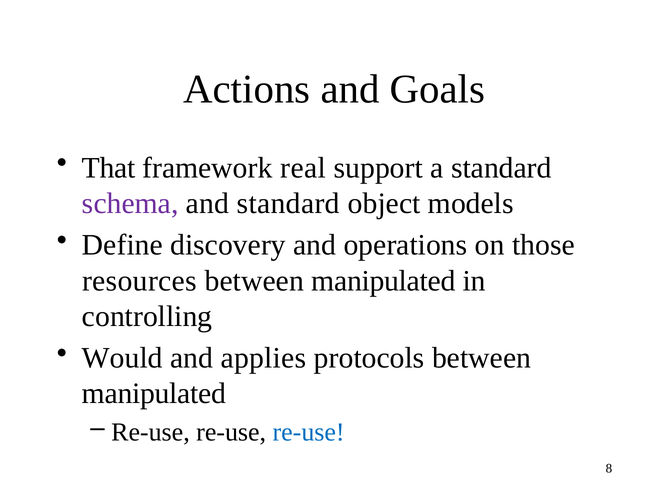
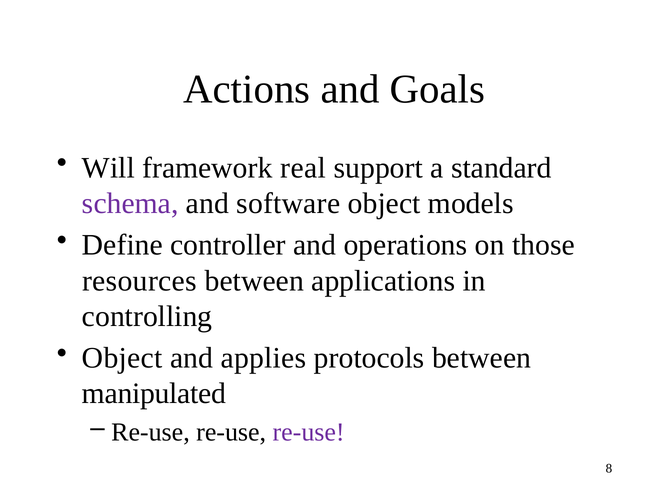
That: That -> Will
and standard: standard -> software
discovery: discovery -> controller
manipulated at (383, 281): manipulated -> applications
Would at (122, 359): Would -> Object
re-use at (309, 433) colour: blue -> purple
